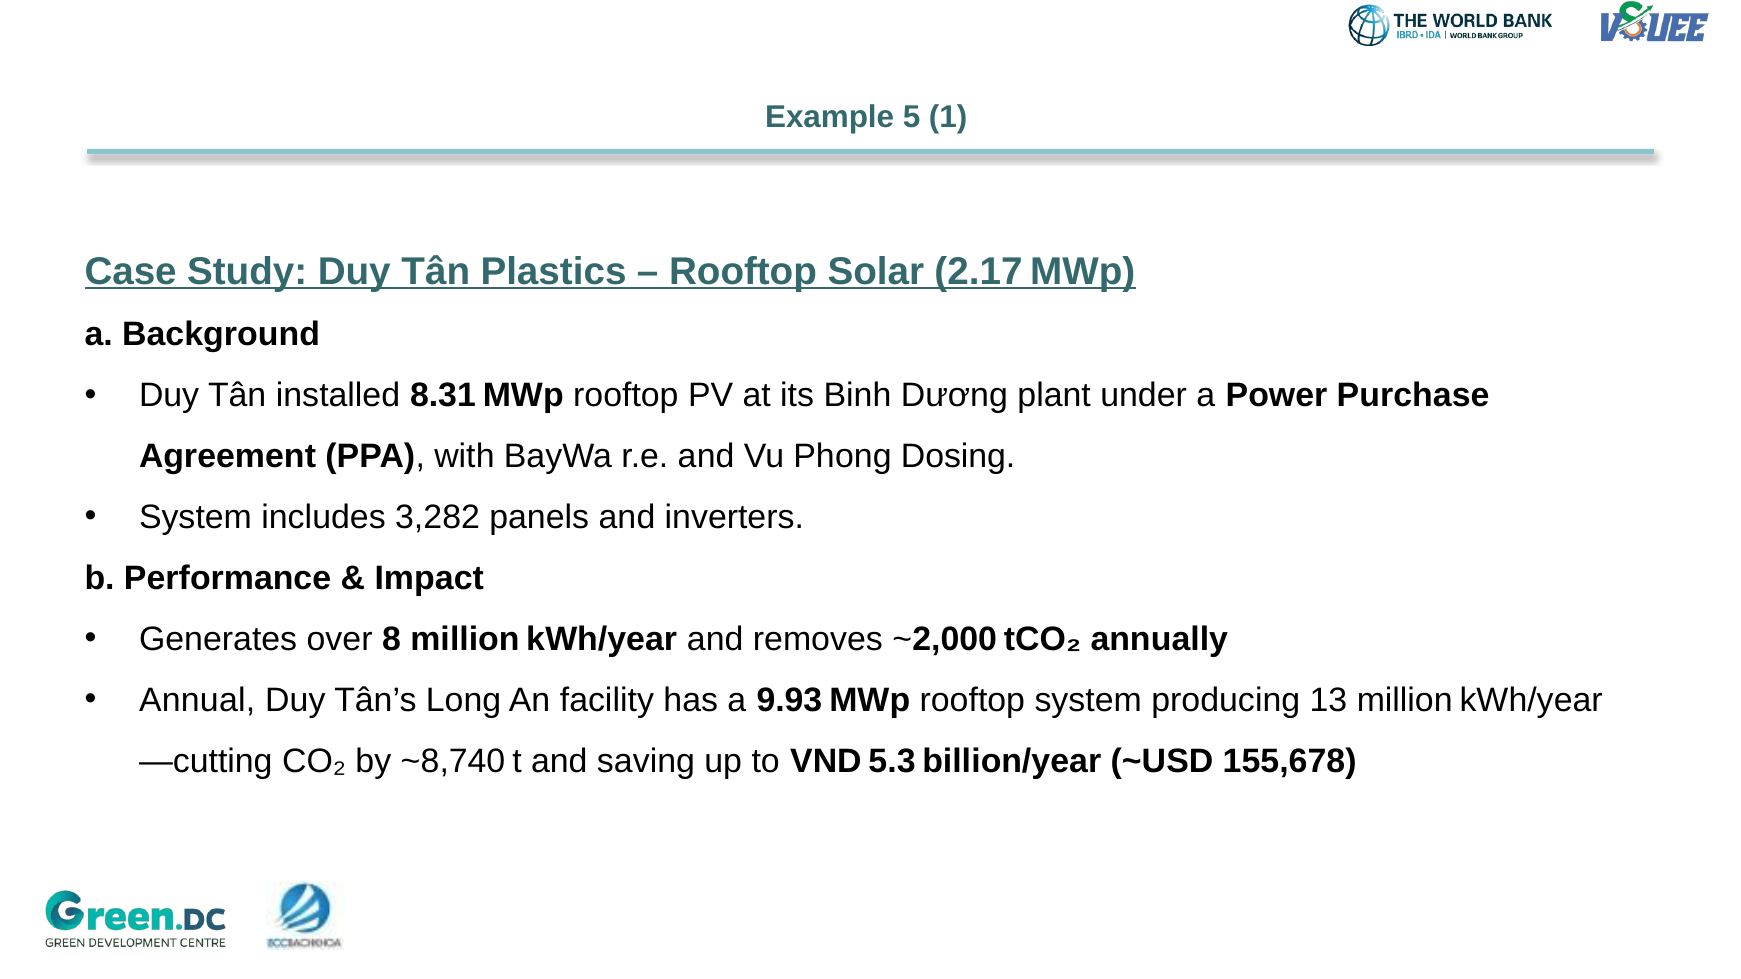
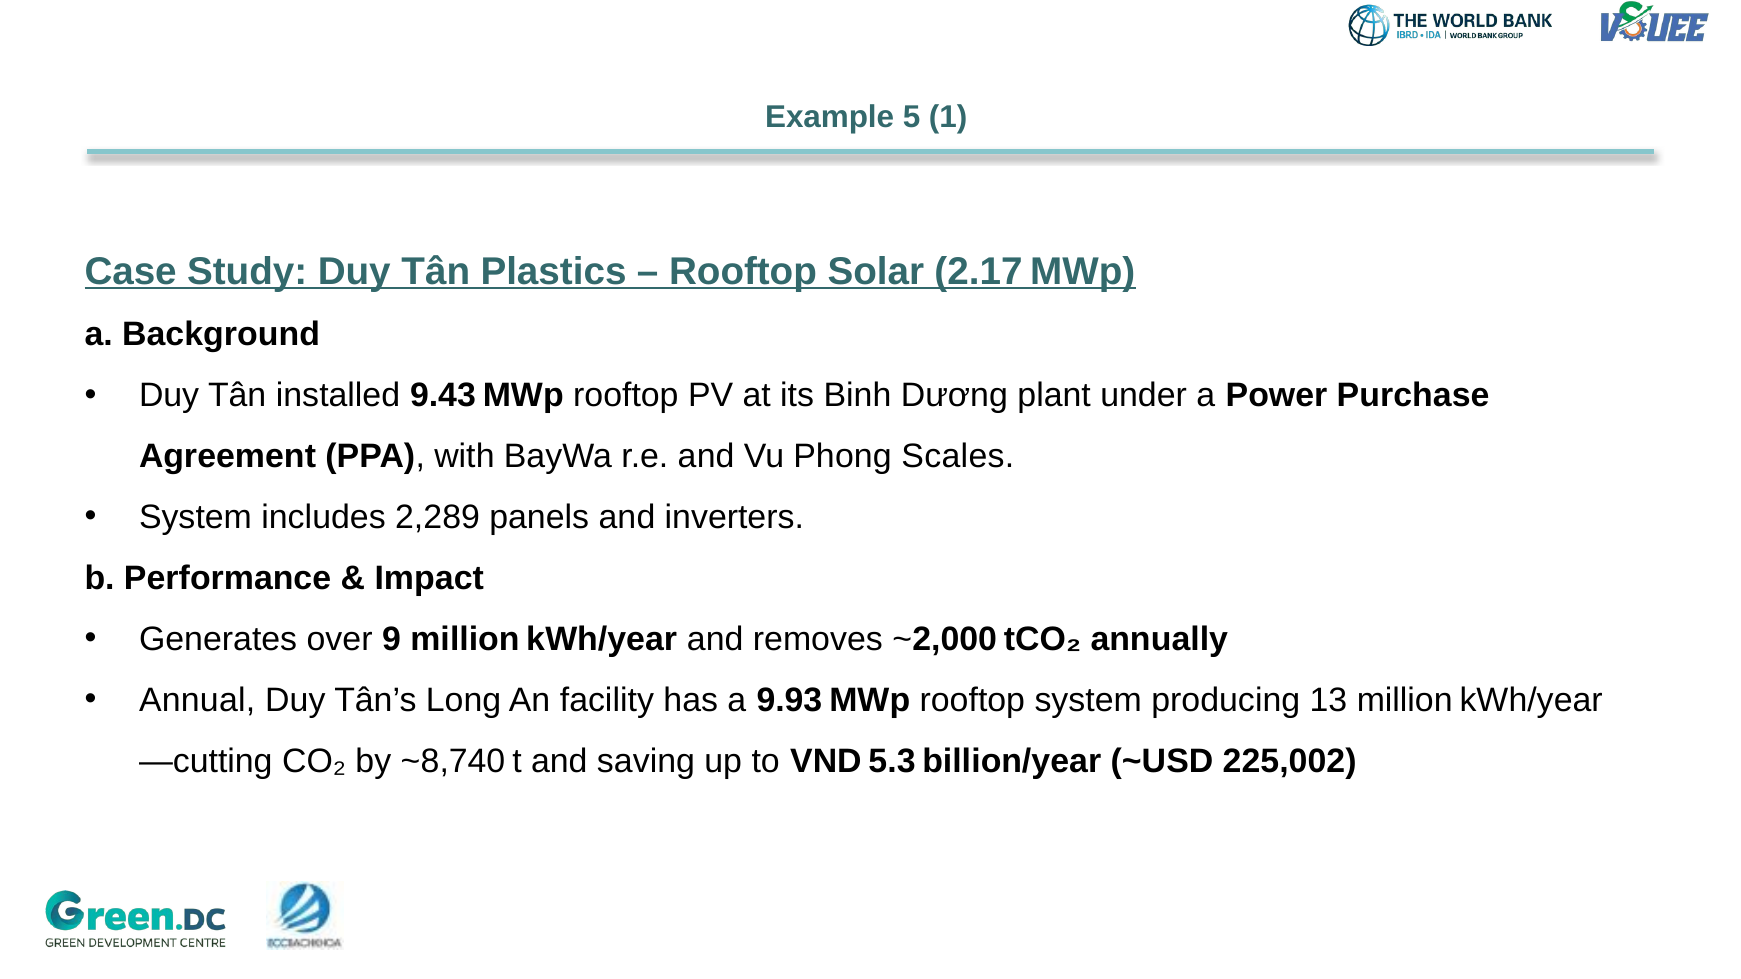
8.31: 8.31 -> 9.43
Dosing: Dosing -> Scales
3,282: 3,282 -> 2,289
8: 8 -> 9
155,678: 155,678 -> 225,002
